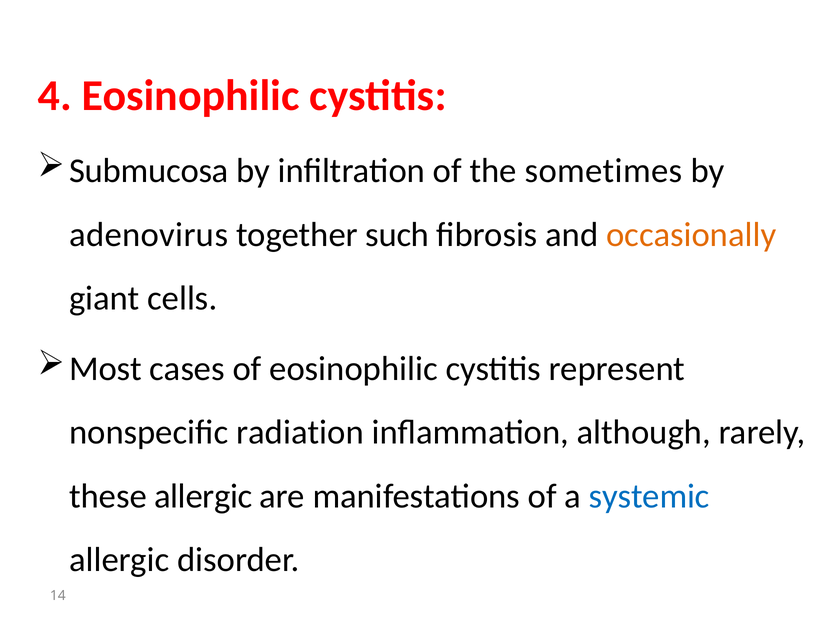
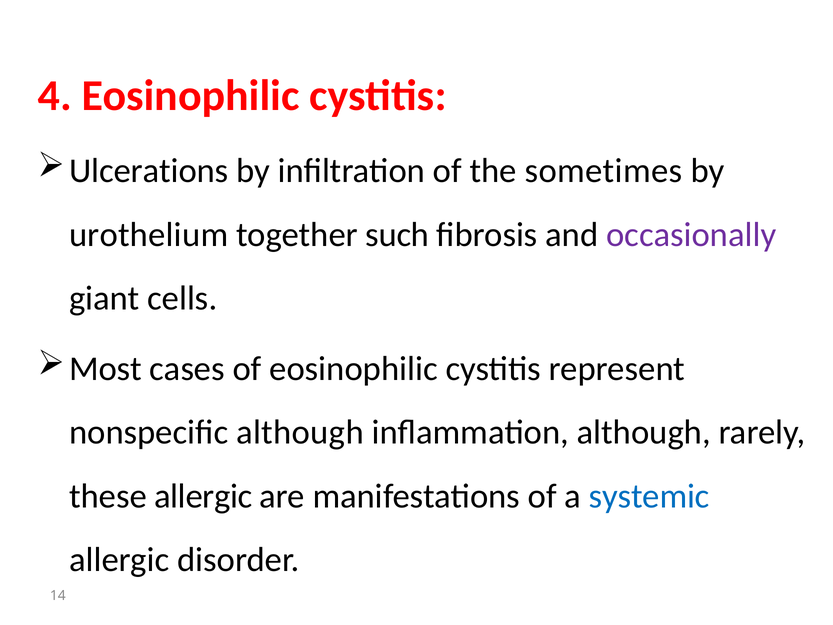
Submucosa: Submucosa -> Ulcerations
adenovirus: adenovirus -> urothelium
occasionally colour: orange -> purple
nonspecific radiation: radiation -> although
